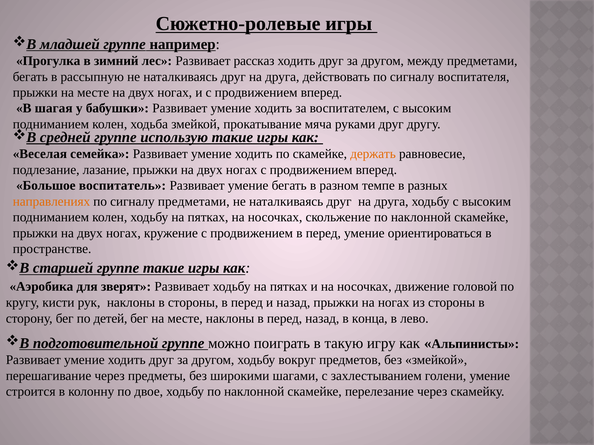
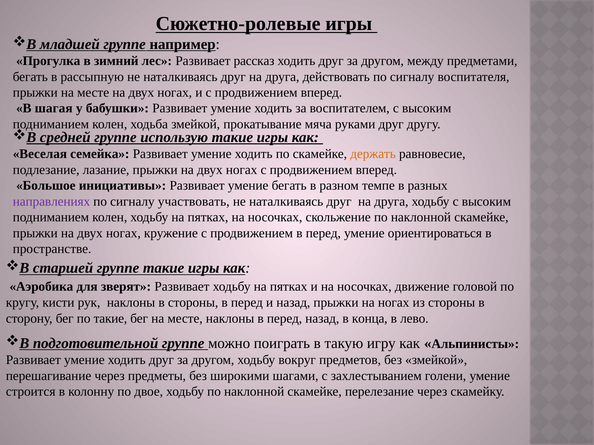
воспитатель: воспитатель -> инициативы
направлениях colour: orange -> purple
сигналу предметами: предметами -> участвовать
по детей: детей -> такие
